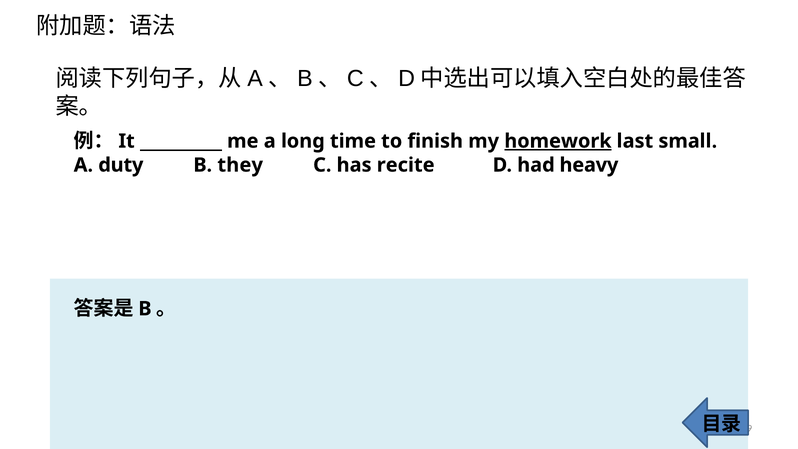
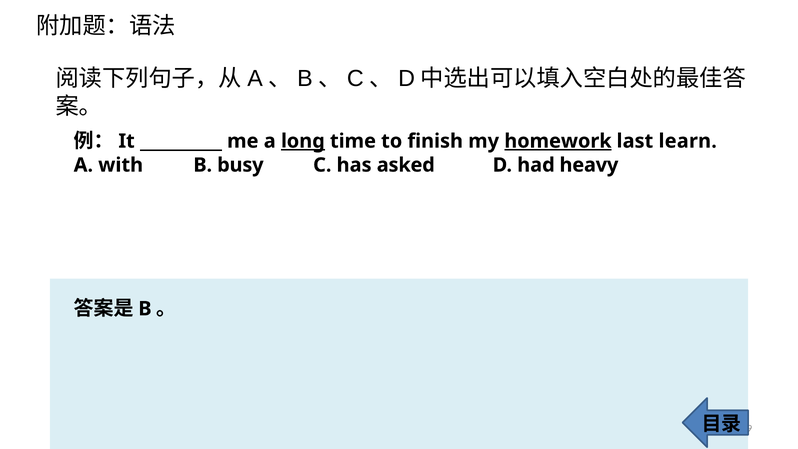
long underline: none -> present
small: small -> learn
duty: duty -> with
they: they -> busy
recite: recite -> asked
